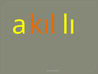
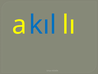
kıl colour: orange -> blue
